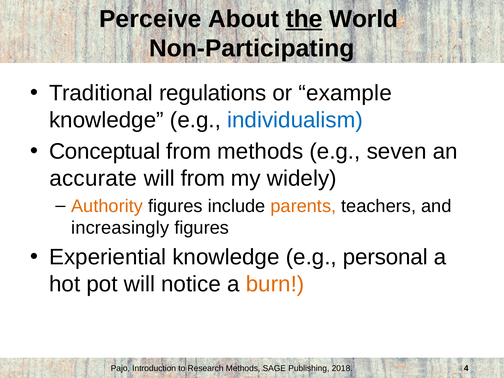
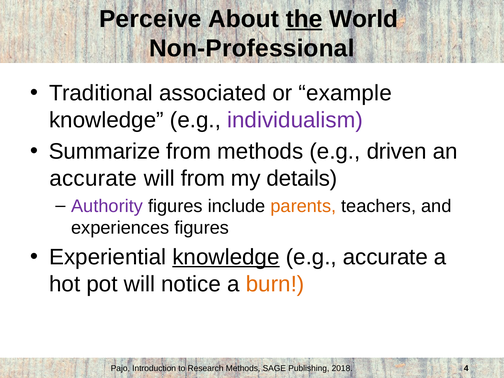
Non-Participating: Non-Participating -> Non-Professional
regulations: regulations -> associated
individualism colour: blue -> purple
Conceptual: Conceptual -> Summarize
seven: seven -> driven
widely: widely -> details
Authority colour: orange -> purple
increasingly: increasingly -> experiences
knowledge at (226, 257) underline: none -> present
e.g personal: personal -> accurate
